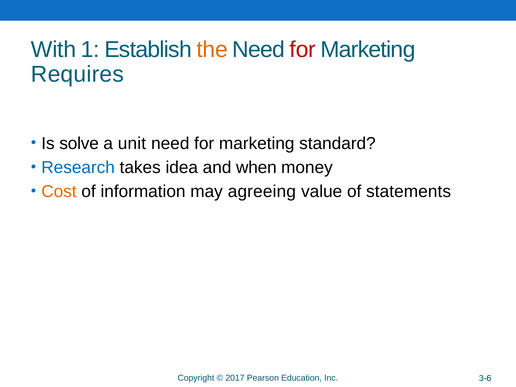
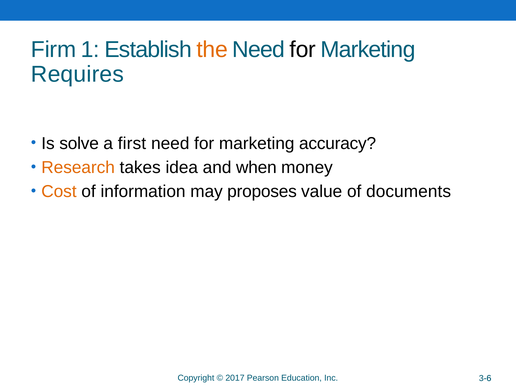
With: With -> Firm
for at (303, 50) colour: red -> black
unit: unit -> first
standard: standard -> accuracy
Research colour: blue -> orange
agreeing: agreeing -> proposes
statements: statements -> documents
